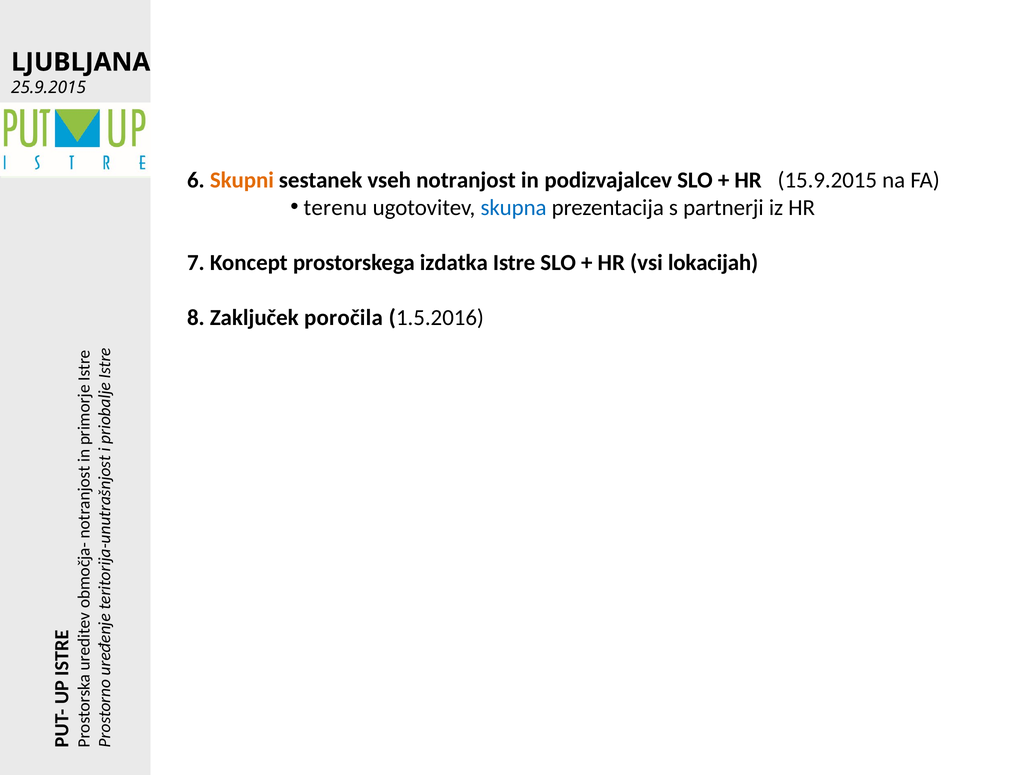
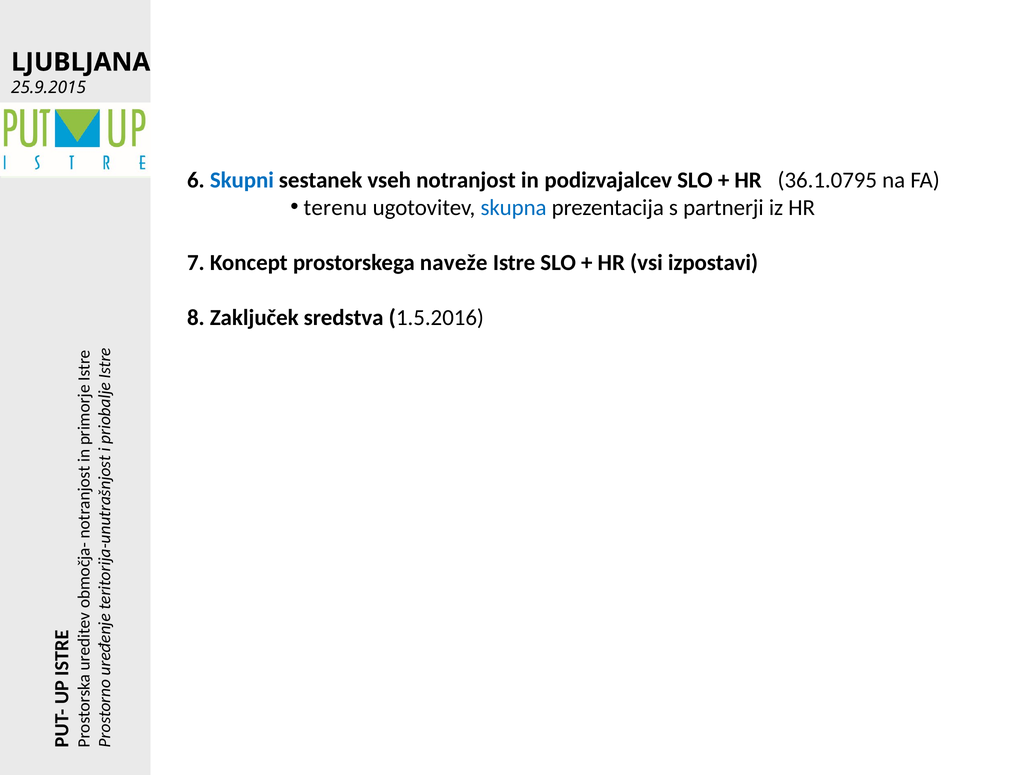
Skupni colour: orange -> blue
15.9.2015: 15.9.2015 -> 36.1.0795
izdatka: izdatka -> naveže
lokacijah: lokacijah -> izpostavi
poročila: poročila -> sredstva
